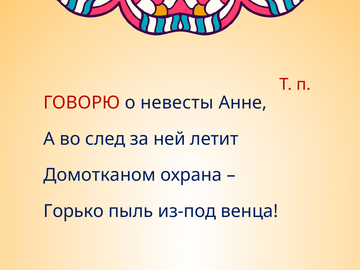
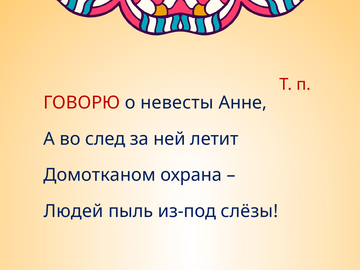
Горько: Горько -> Людей
венца: венца -> слёзы
